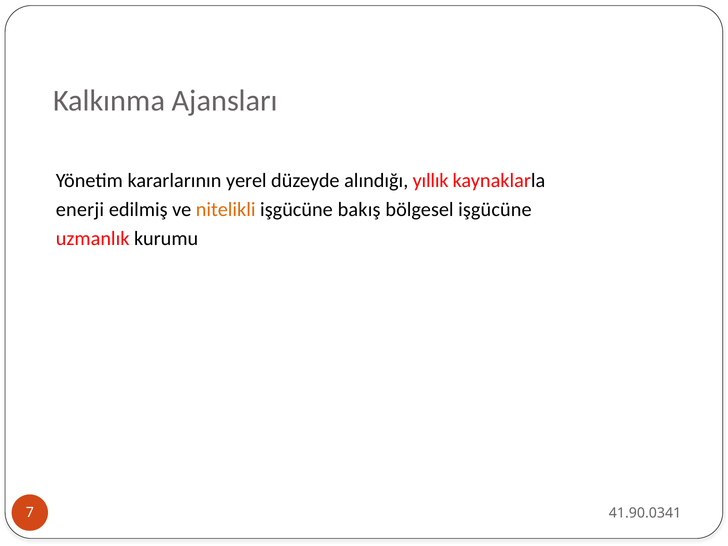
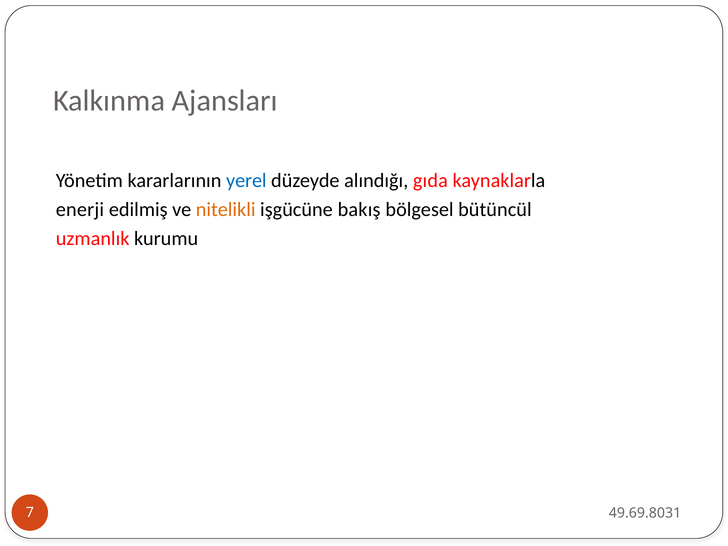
yerel colour: black -> blue
yıllık: yıllık -> gıda
bölgesel işgücüne: işgücüne -> bütüncül
41.90.0341: 41.90.0341 -> 49.69.8031
